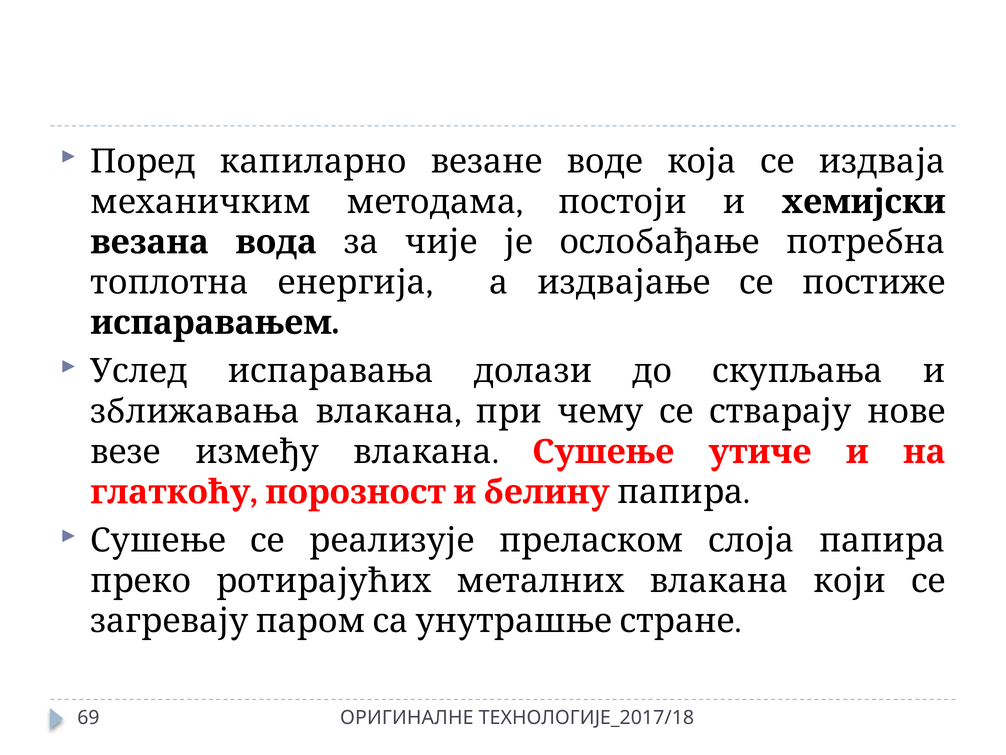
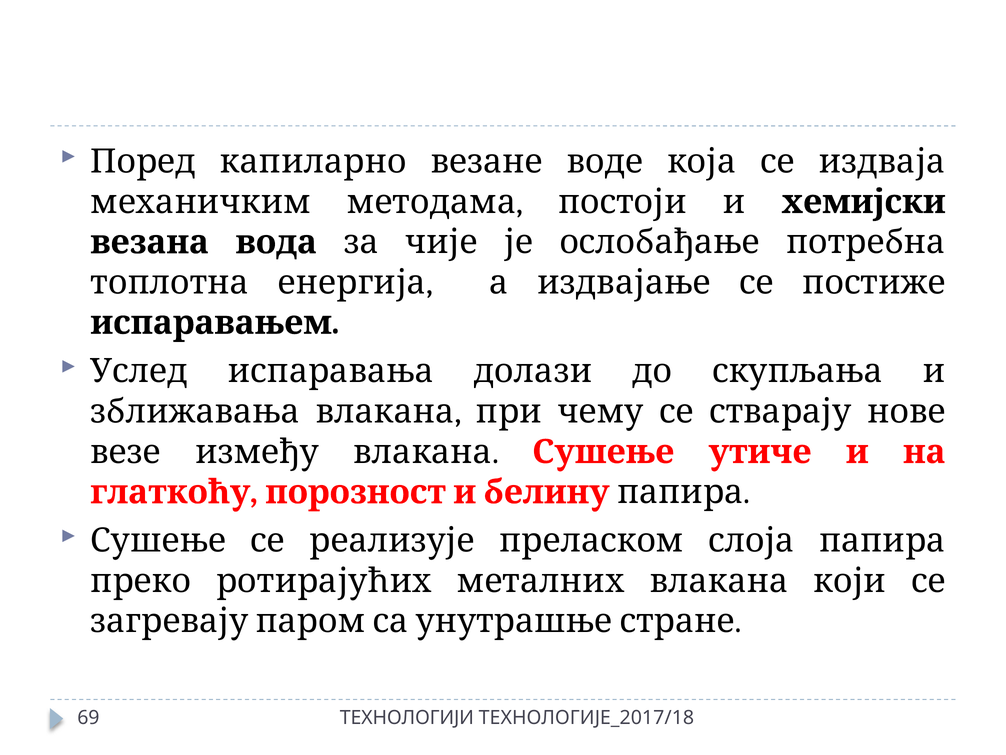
ОРИГИНАЛНЕ: ОРИГИНАЛНЕ -> ТЕХНОЛОГИЈИ
